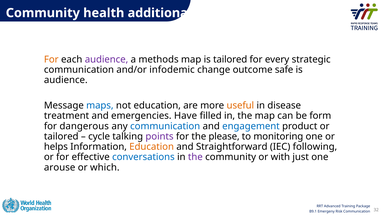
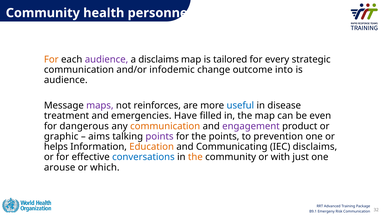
additional: additional -> personnel
a methods: methods -> disclaims
safe: safe -> into
maps colour: blue -> purple
not education: education -> reinforces
useful colour: orange -> blue
form: form -> even
communication at (165, 126) colour: blue -> orange
engagement colour: blue -> purple
tailored at (61, 136): tailored -> graphic
cycle: cycle -> aims
the please: please -> points
monitoring: monitoring -> prevention
Straightforward: Straightforward -> Communicating
IEC following: following -> disclaims
the at (195, 157) colour: purple -> orange
